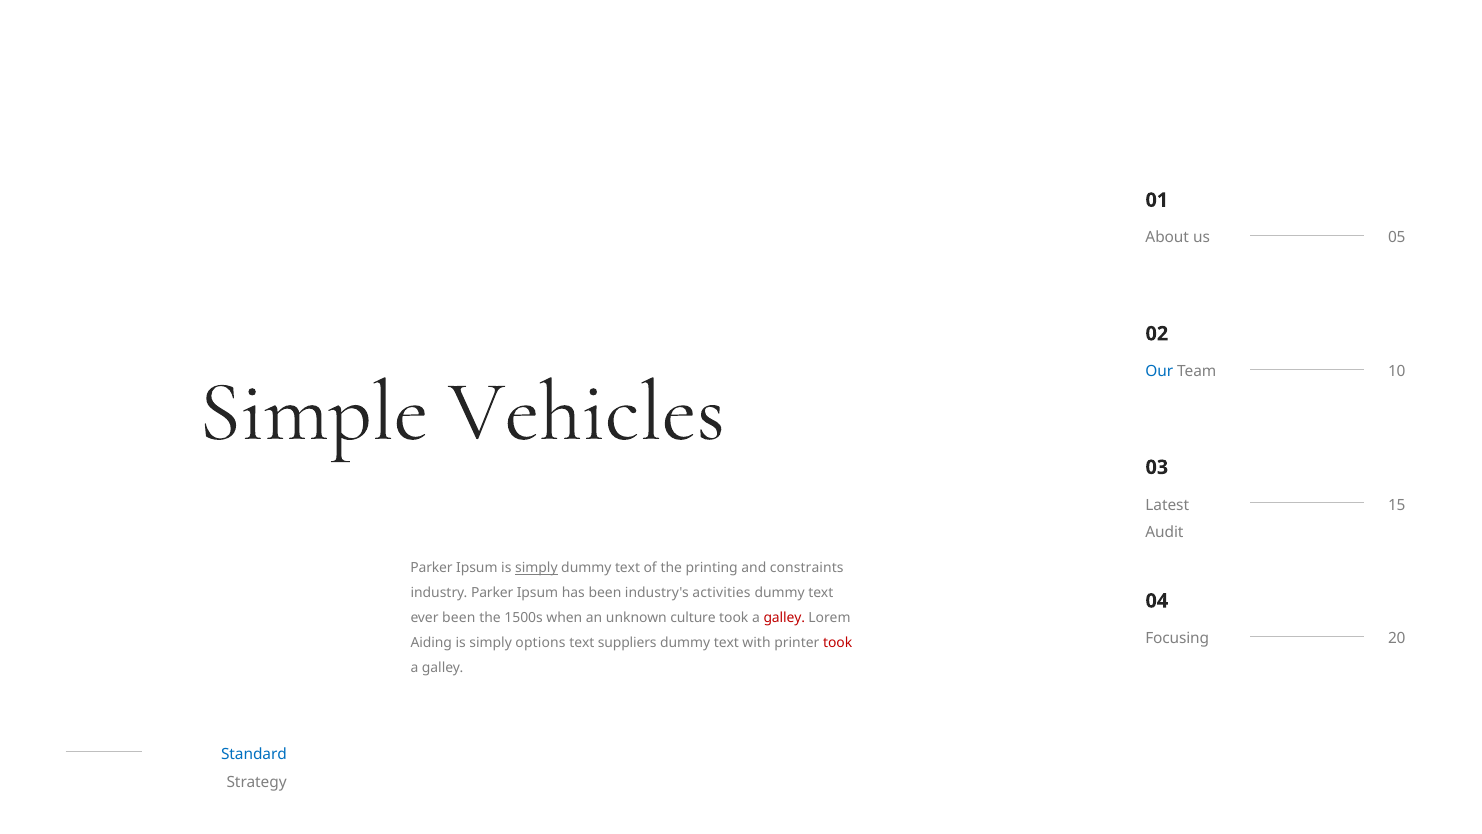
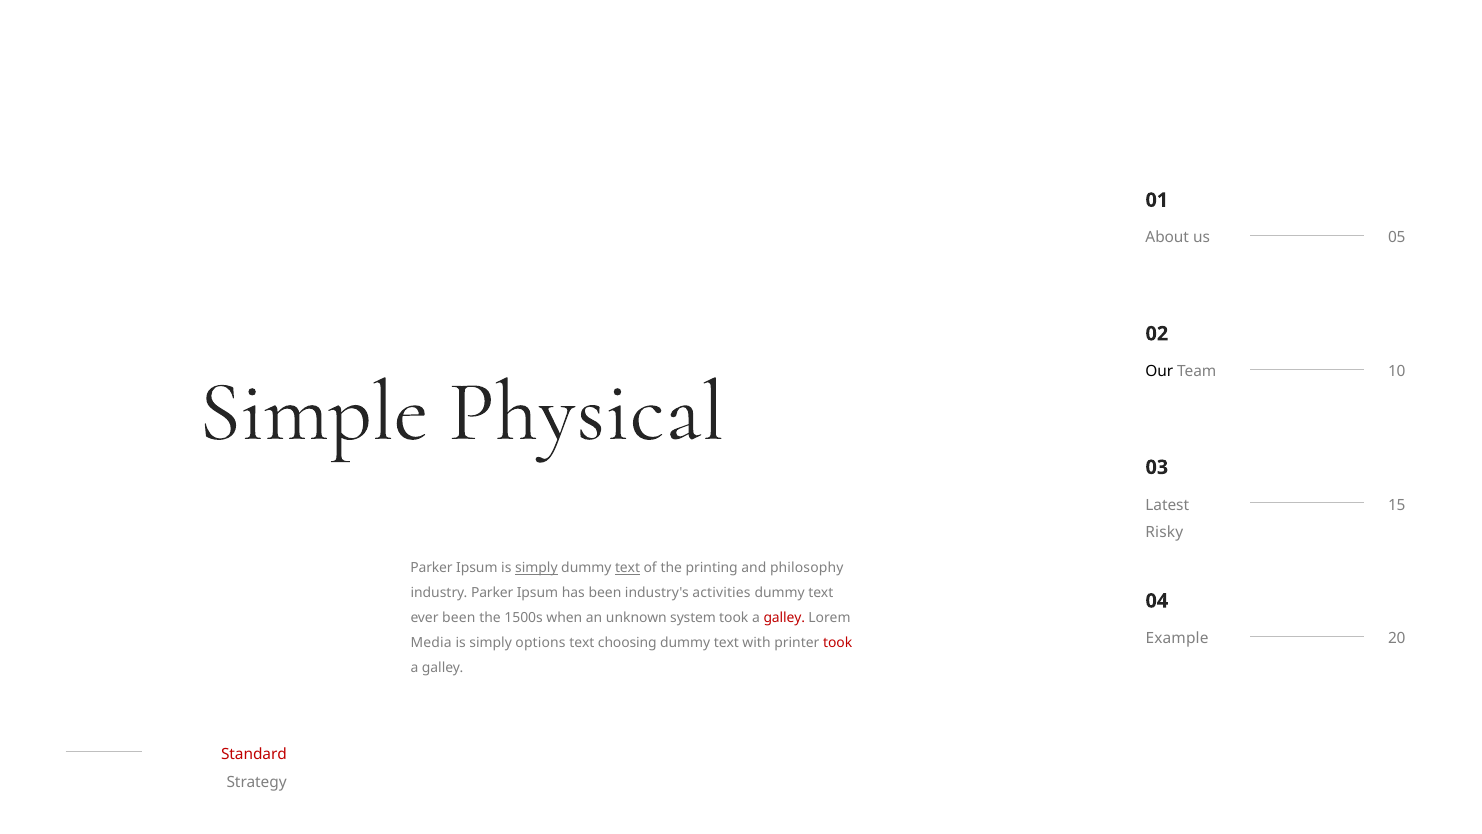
Our colour: blue -> black
Vehicles: Vehicles -> Physical
Audit: Audit -> Risky
text at (628, 568) underline: none -> present
constraints: constraints -> philosophy
culture: culture -> system
Focusing: Focusing -> Example
Aiding: Aiding -> Media
suppliers: suppliers -> choosing
Standard colour: blue -> red
